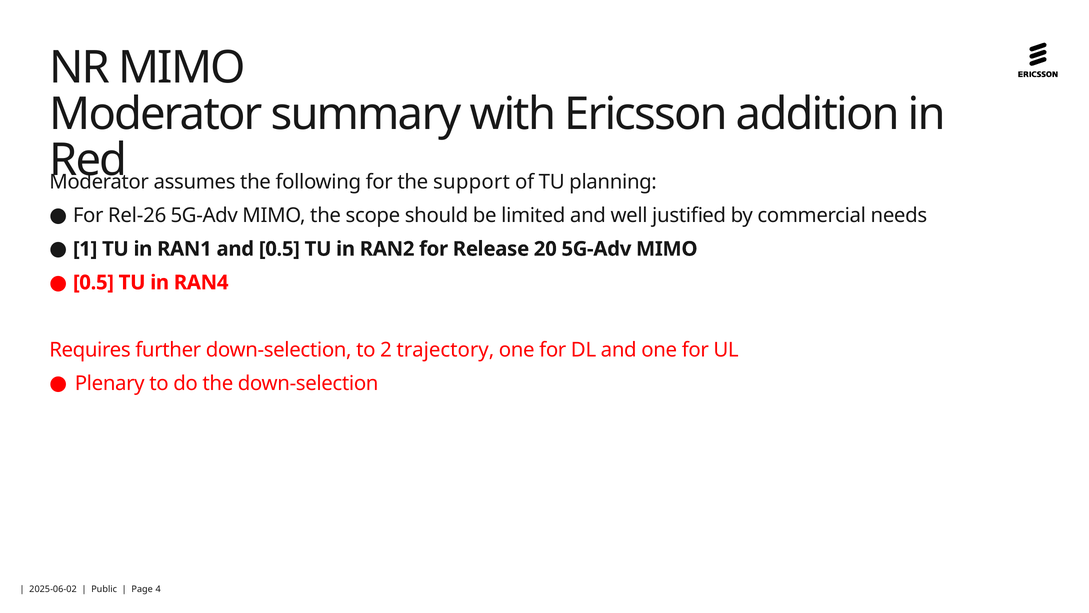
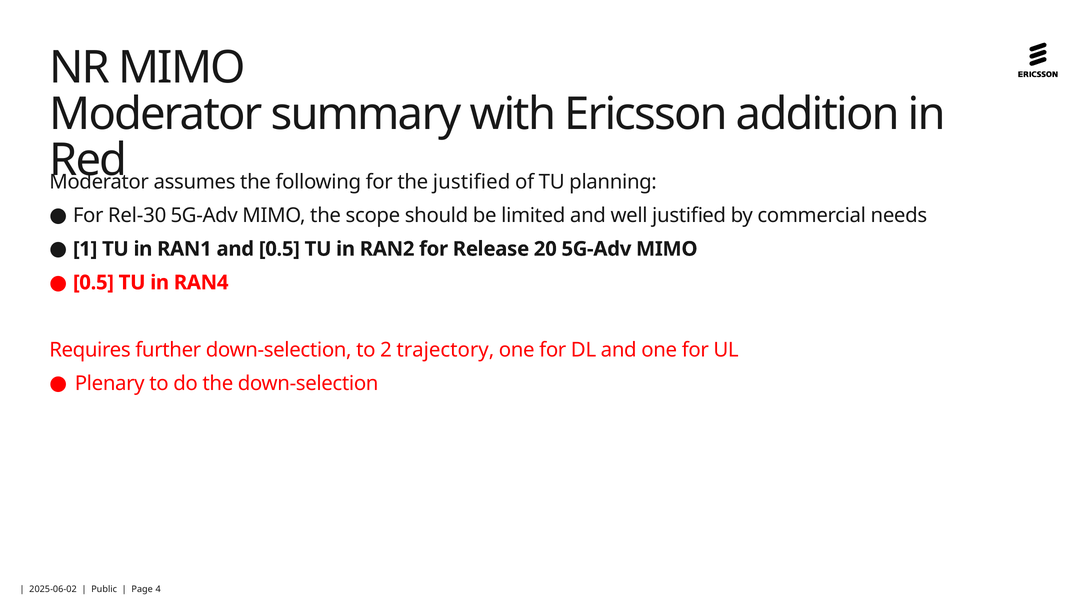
the support: support -> justified
Rel-26: Rel-26 -> Rel-30
